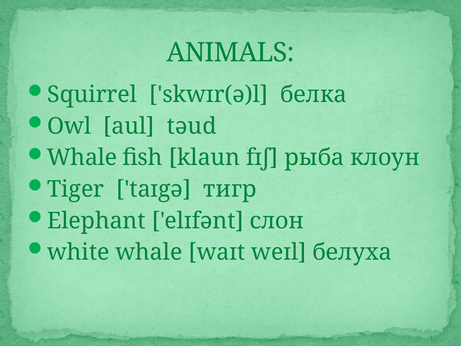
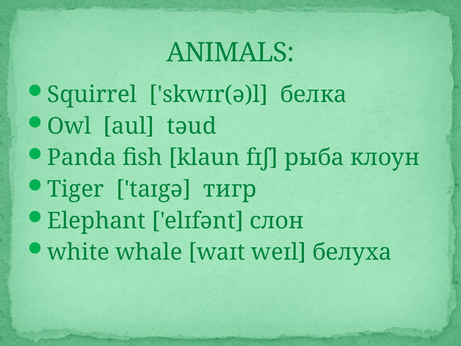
Whale at (82, 158): Whale -> Panda
